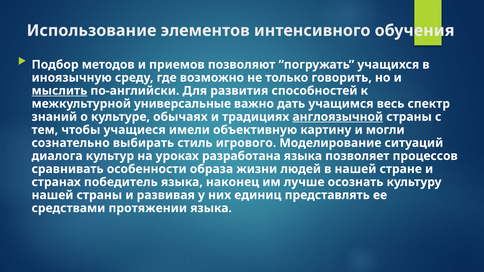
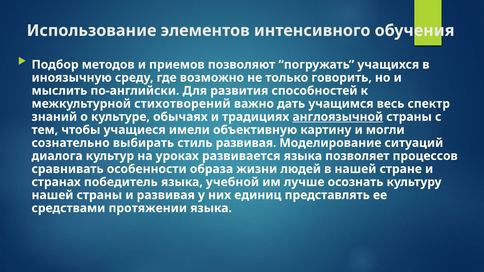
мыслить underline: present -> none
универсальные: универсальные -> стихотворений
стиль игрового: игрового -> развивая
разработана: разработана -> развивается
наконец: наконец -> учебной
